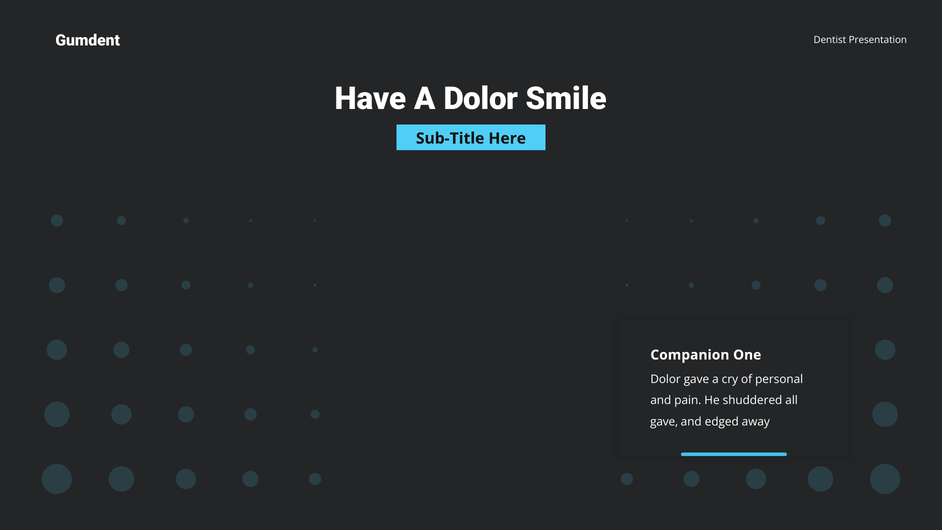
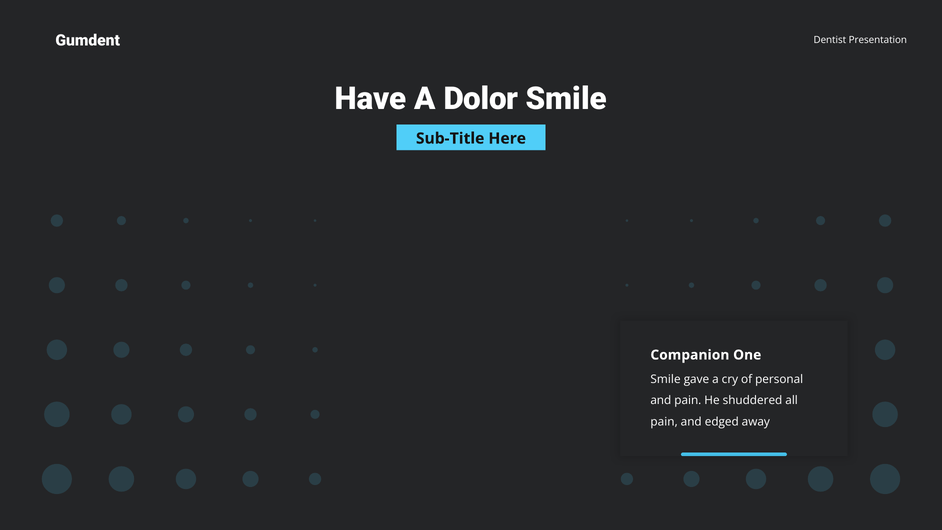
Dolor at (666, 379): Dolor -> Smile
gave at (664, 422): gave -> pain
